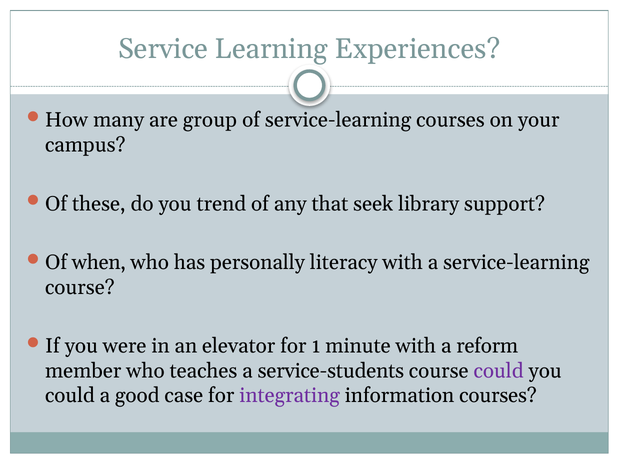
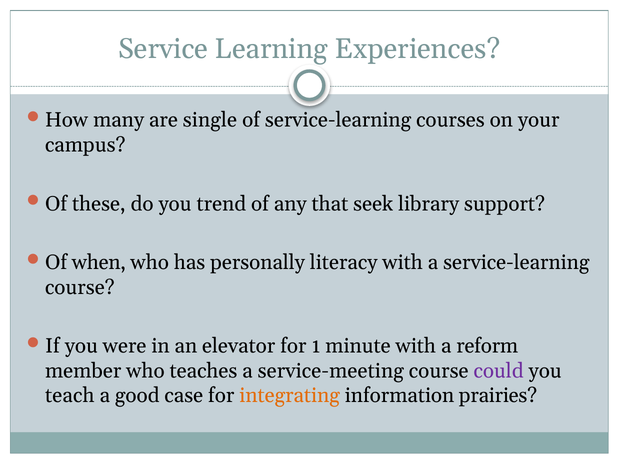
group: group -> single
service-students: service-students -> service-meeting
could at (70, 396): could -> teach
integrating colour: purple -> orange
information courses: courses -> prairies
